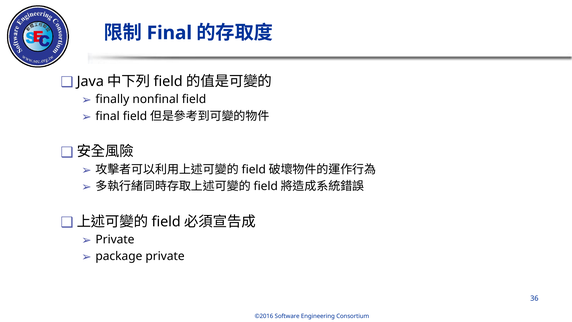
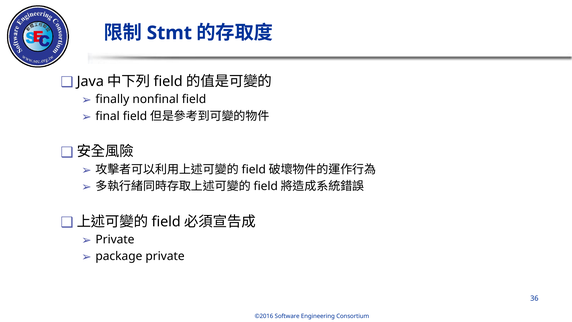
Final at (169, 33): Final -> Stmt
